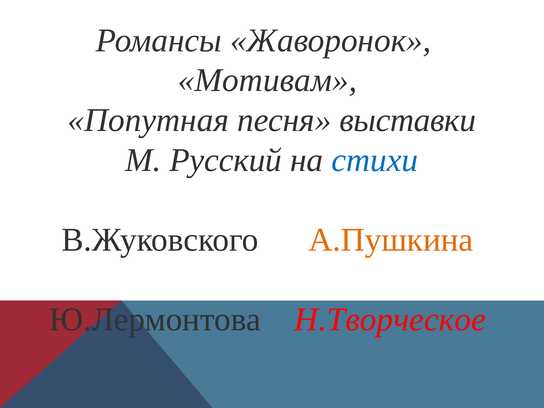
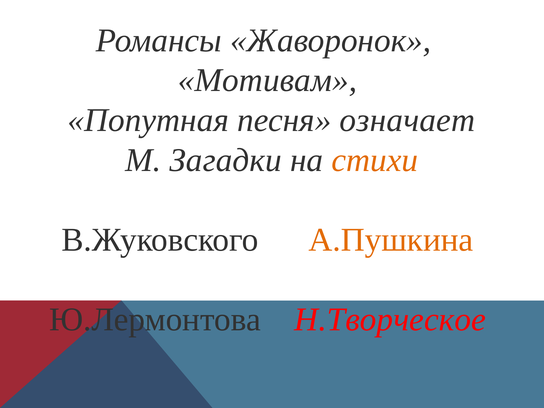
выставки: выставки -> означает
Русский: Русский -> Загадки
стихи colour: blue -> orange
